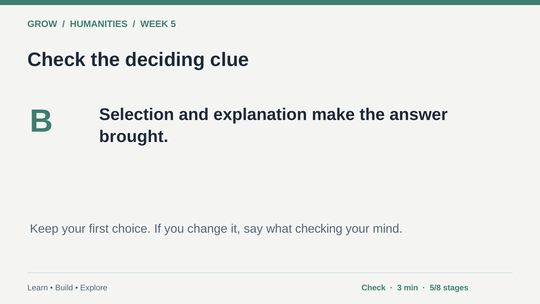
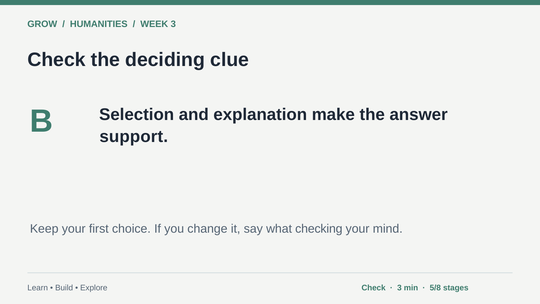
WEEK 5: 5 -> 3
brought: brought -> support
